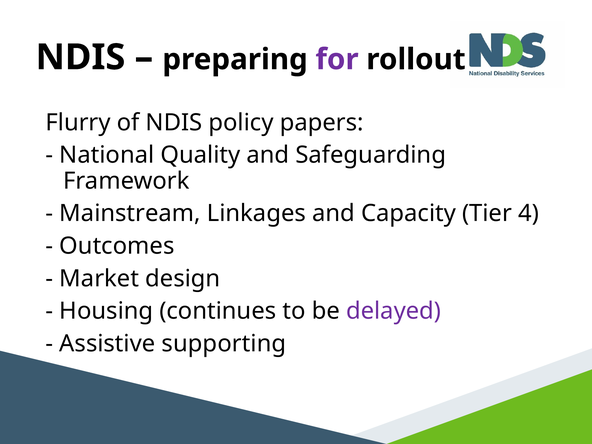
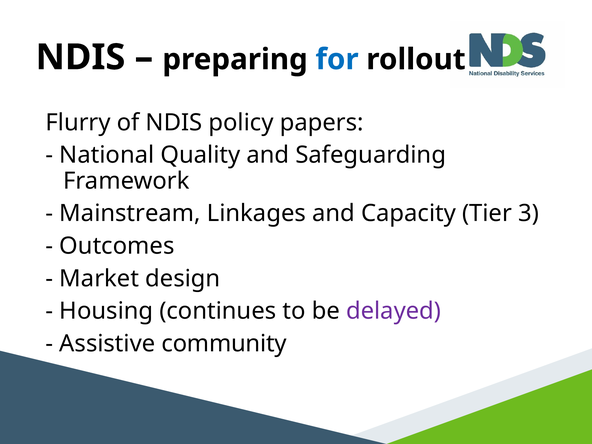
for colour: purple -> blue
4: 4 -> 3
supporting: supporting -> community
